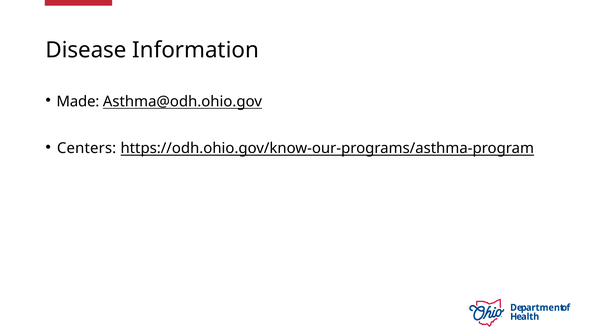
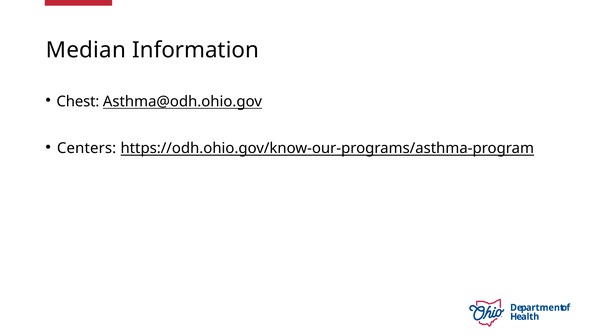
Disease: Disease -> Median
Made: Made -> Chest
